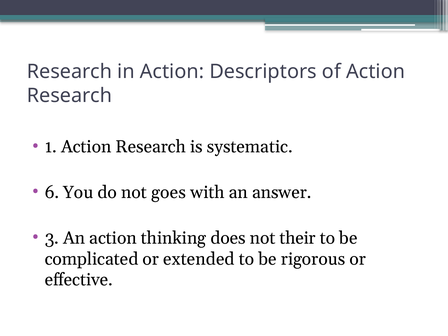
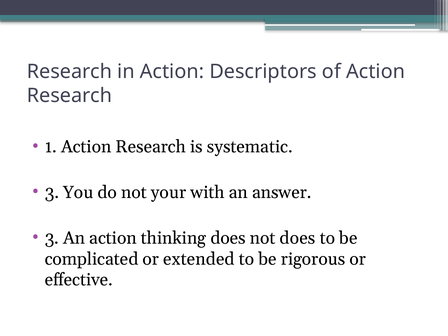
6 at (52, 192): 6 -> 3
goes: goes -> your
not their: their -> does
